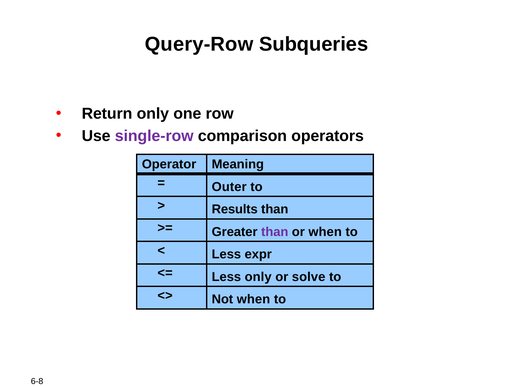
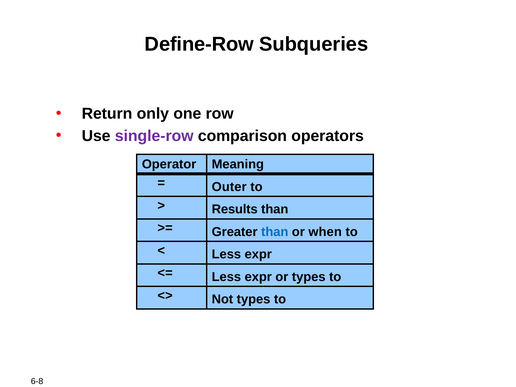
Query-Row: Query-Row -> Define-Row
than at (275, 232) colour: purple -> blue
only at (258, 277): only -> expr
or solve: solve -> types
Not when: when -> types
